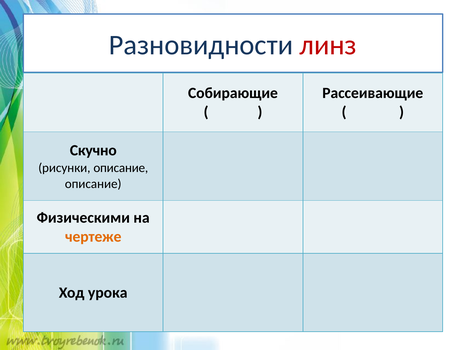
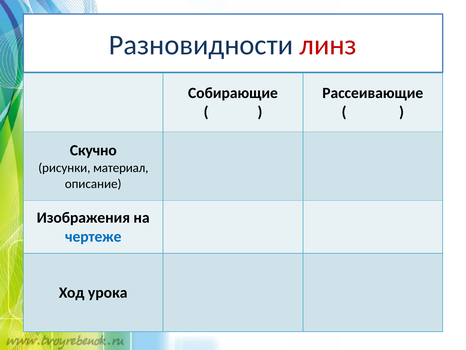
рисунки описание: описание -> материал
Физическими: Физическими -> Изображения
чертеже colour: orange -> blue
